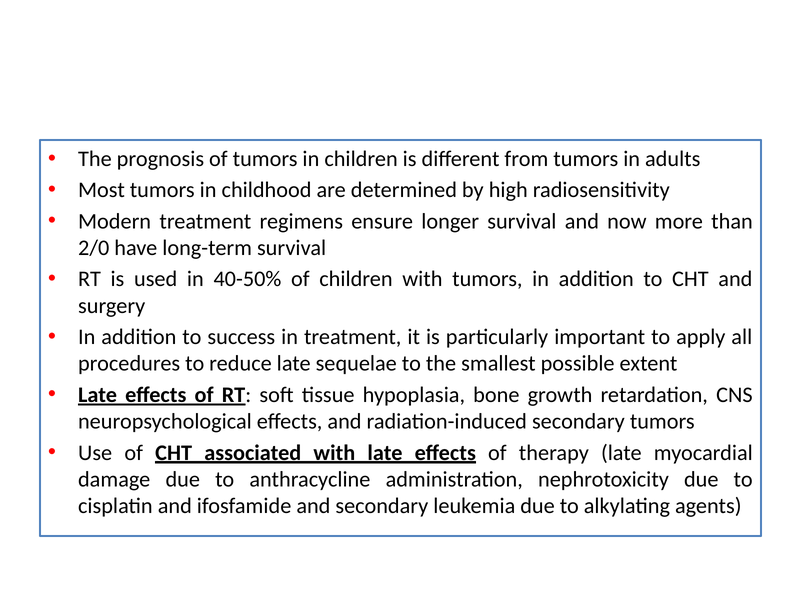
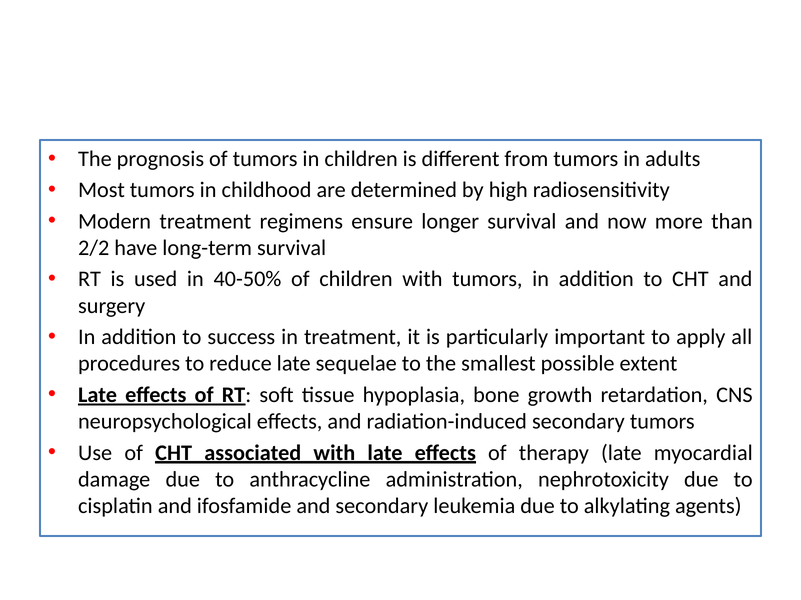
2/0: 2/0 -> 2/2
